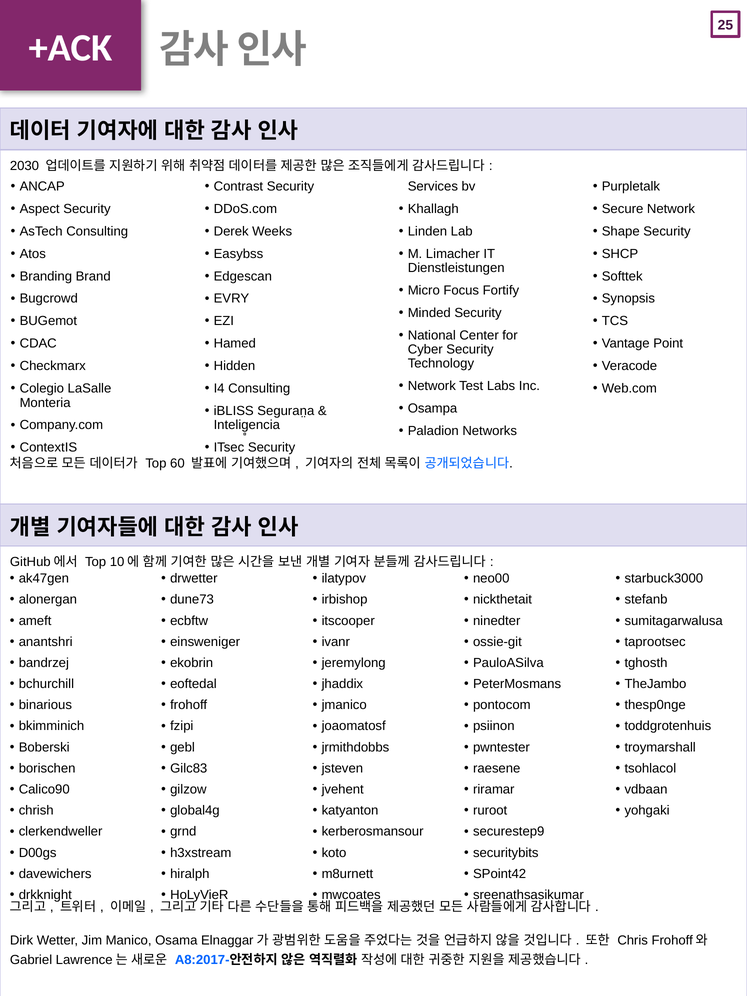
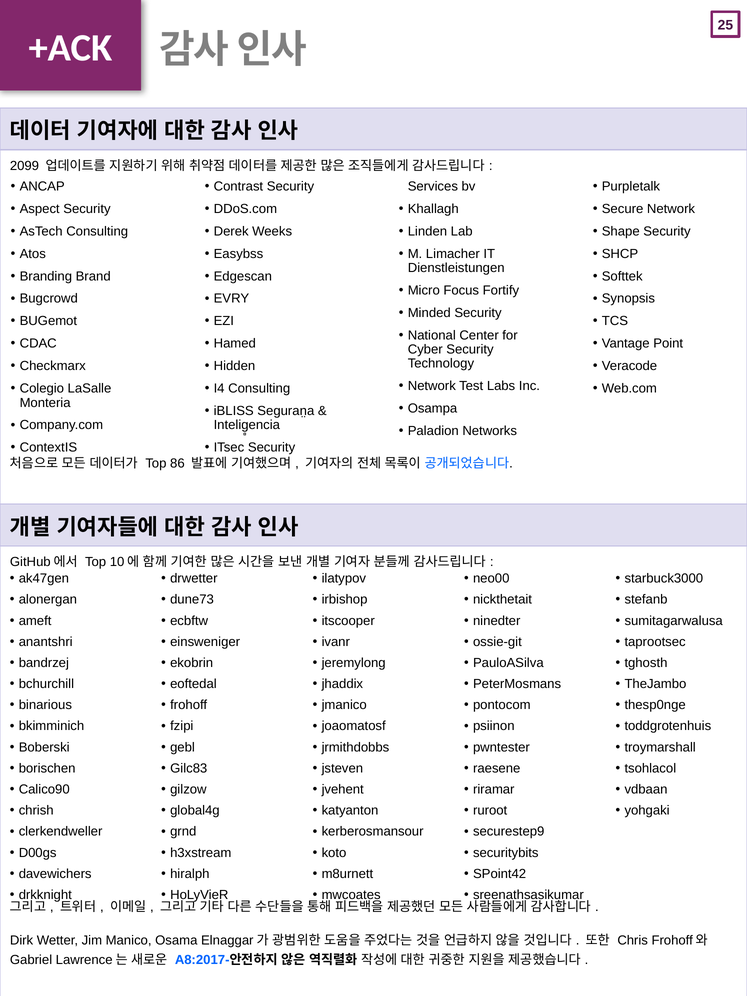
2030: 2030 -> 2099
60: 60 -> 86
